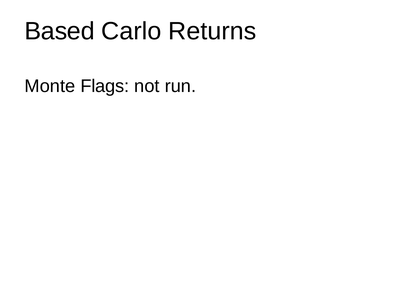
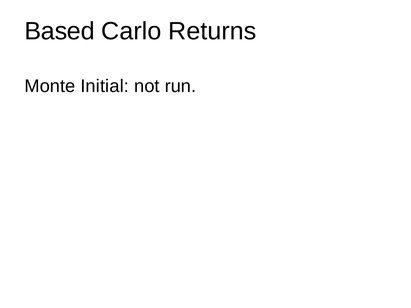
Flags: Flags -> Initial
